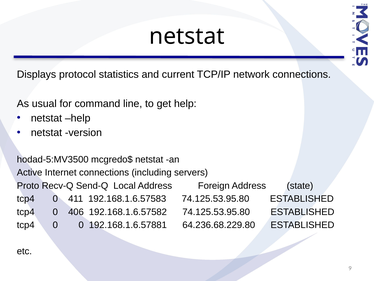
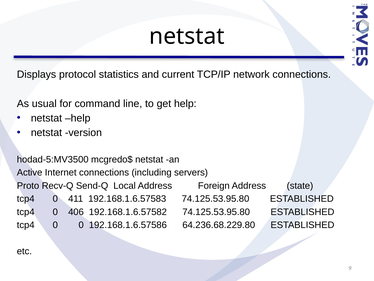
192.168.1.6.57881: 192.168.1.6.57881 -> 192.168.1.6.57586
